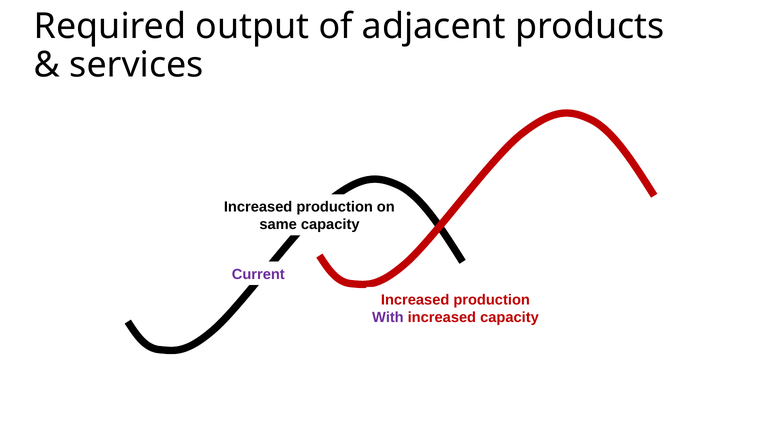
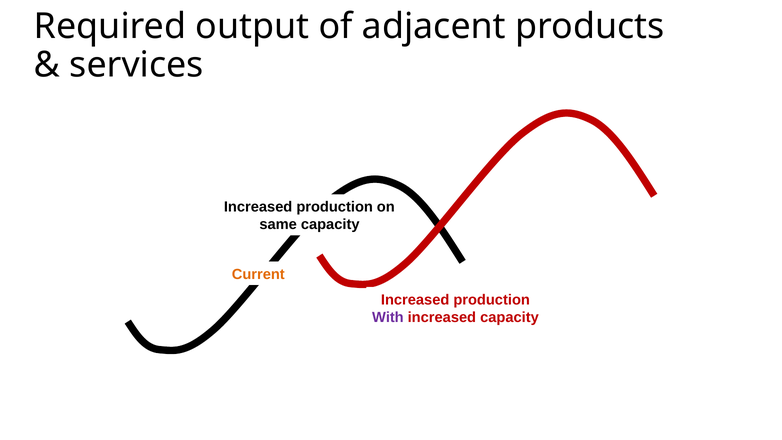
Current colour: purple -> orange
